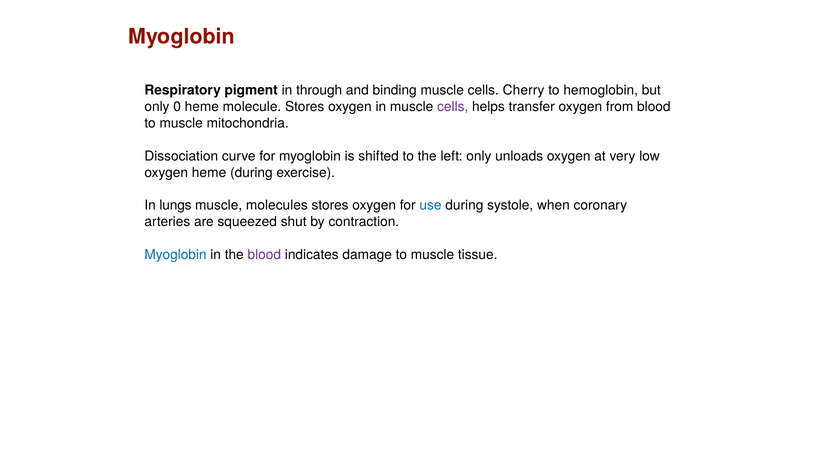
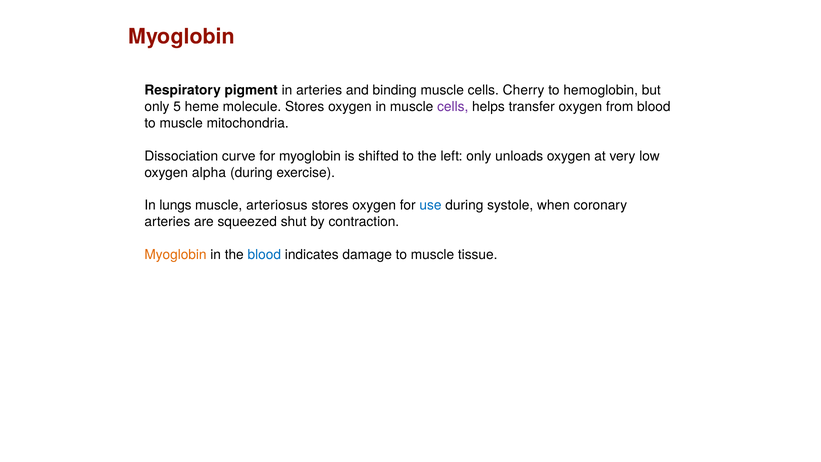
in through: through -> arteries
0: 0 -> 5
oxygen heme: heme -> alpha
molecules: molecules -> arteriosus
Myoglobin at (175, 255) colour: blue -> orange
blood at (264, 255) colour: purple -> blue
